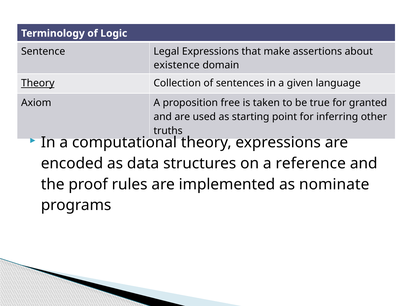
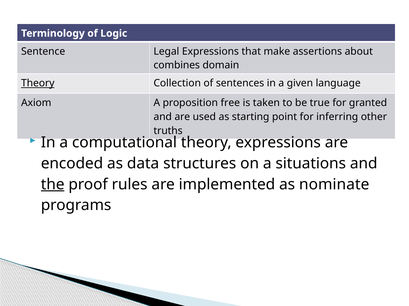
existence: existence -> combines
reference: reference -> situations
the underline: none -> present
